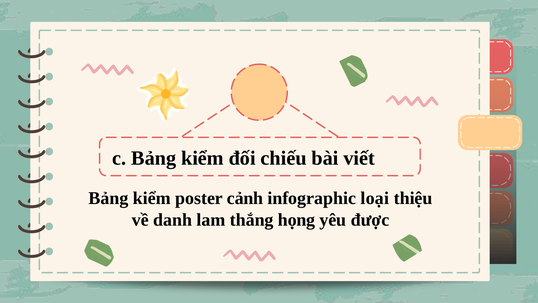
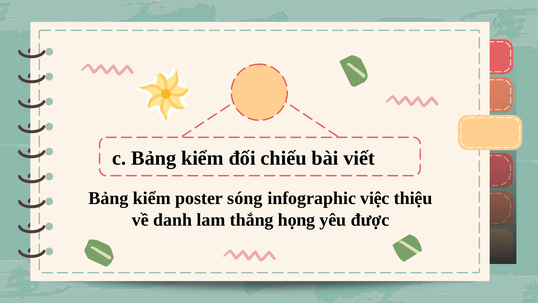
cảnh: cảnh -> sóng
loại: loại -> việc
